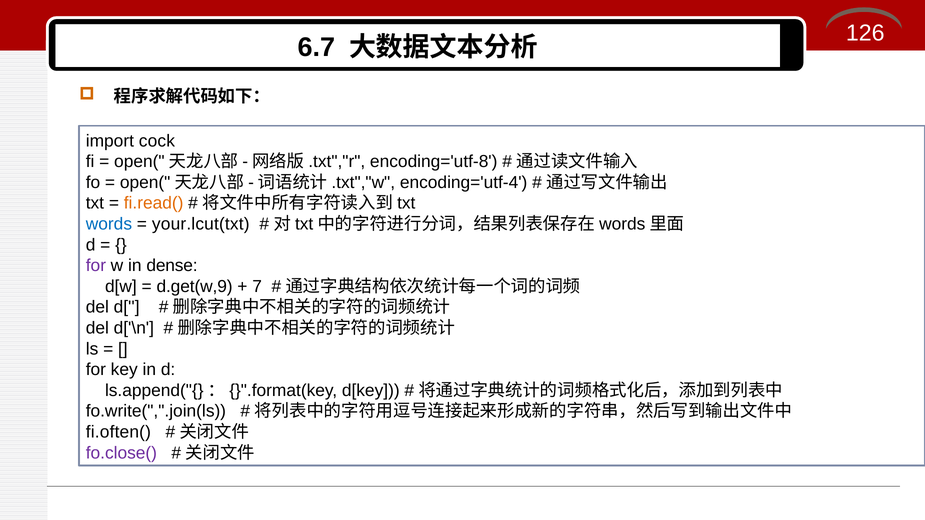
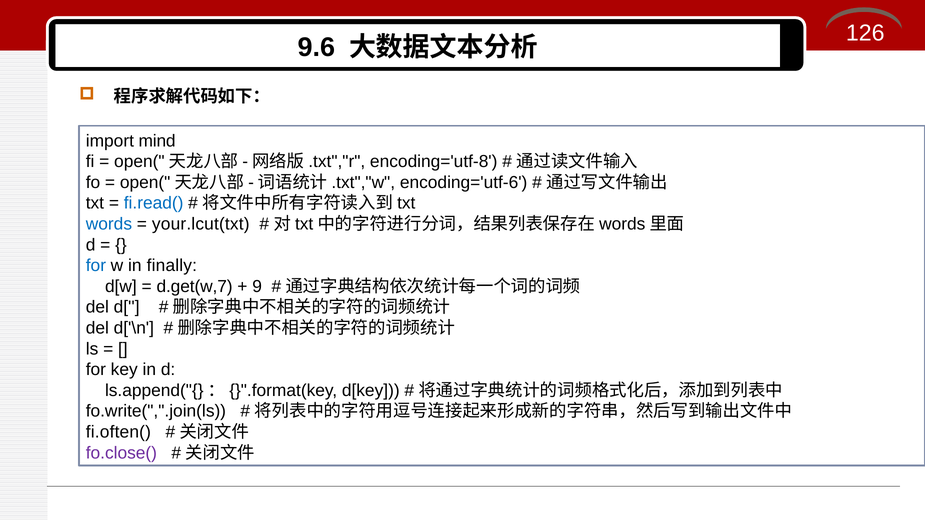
6.7: 6.7 -> 9.6
cock: cock -> mind
encoding='utf-4: encoding='utf-4 -> encoding='utf-6
fi.read( colour: orange -> blue
for at (96, 266) colour: purple -> blue
dense: dense -> finally
d.get(w,9: d.get(w,9 -> d.get(w,7
7: 7 -> 9
